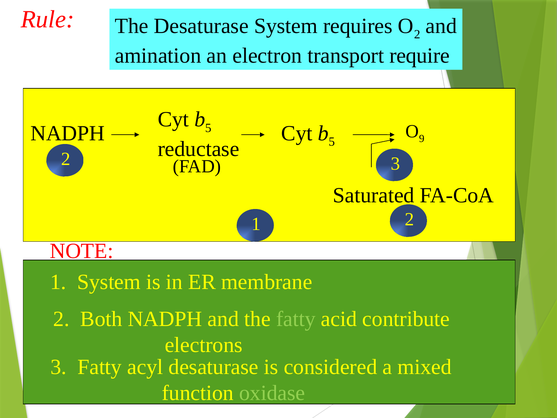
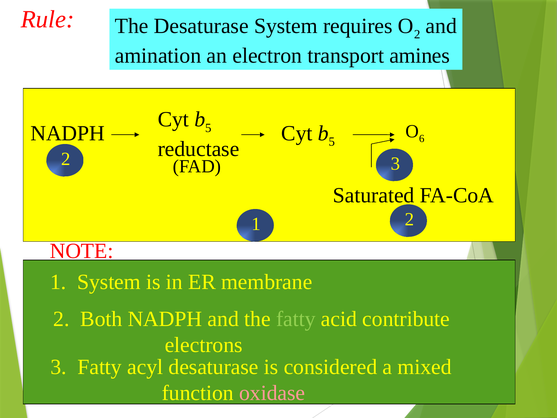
require: require -> amines
9: 9 -> 6
oxidase colour: light green -> pink
